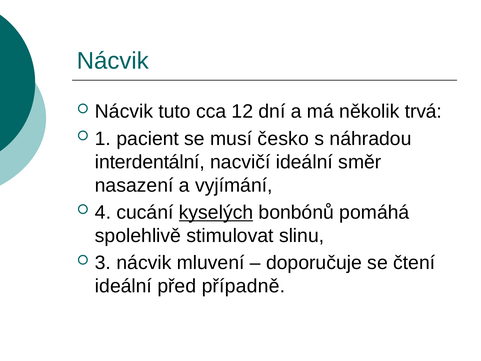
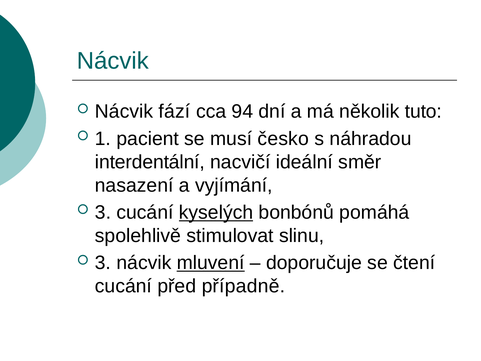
tuto: tuto -> fází
12: 12 -> 94
trvá: trvá -> tuto
4 at (103, 212): 4 -> 3
mluvení underline: none -> present
ideální at (123, 286): ideální -> cucání
